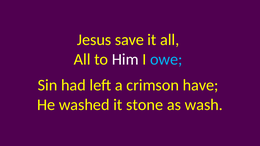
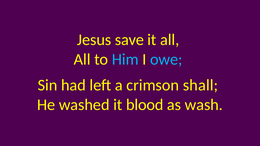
Him colour: white -> light blue
have: have -> shall
stone: stone -> blood
